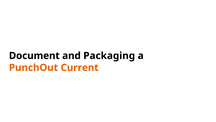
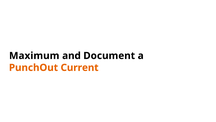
Document: Document -> Maximum
Packaging: Packaging -> Document
